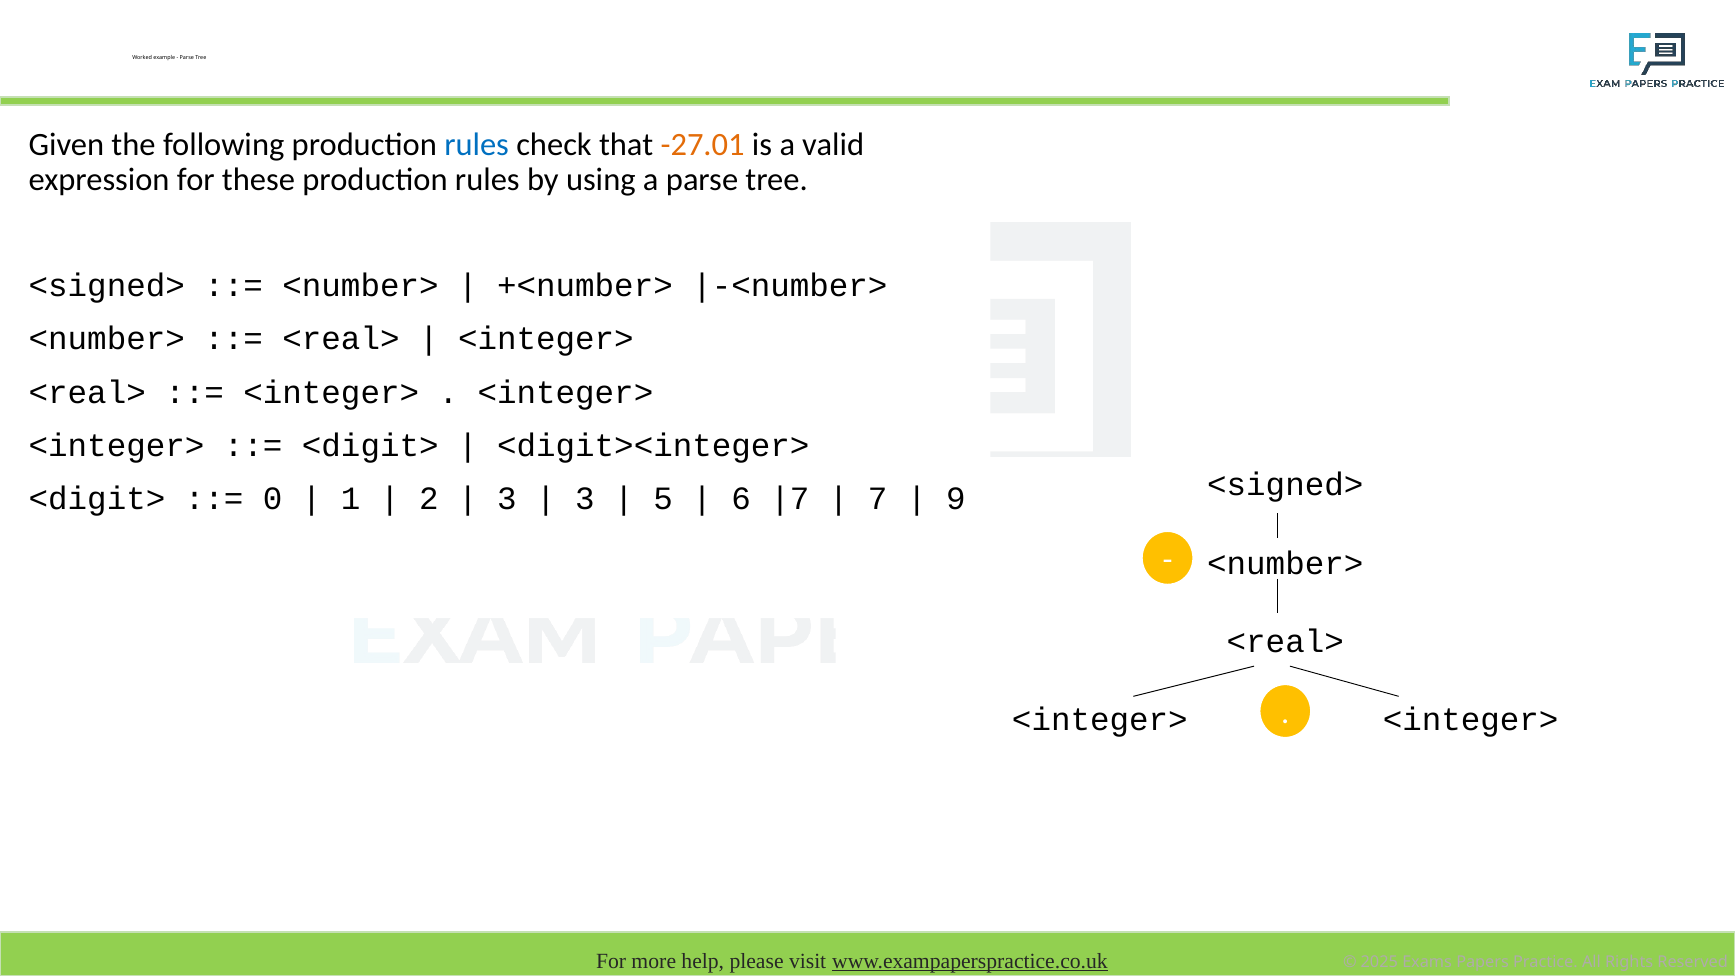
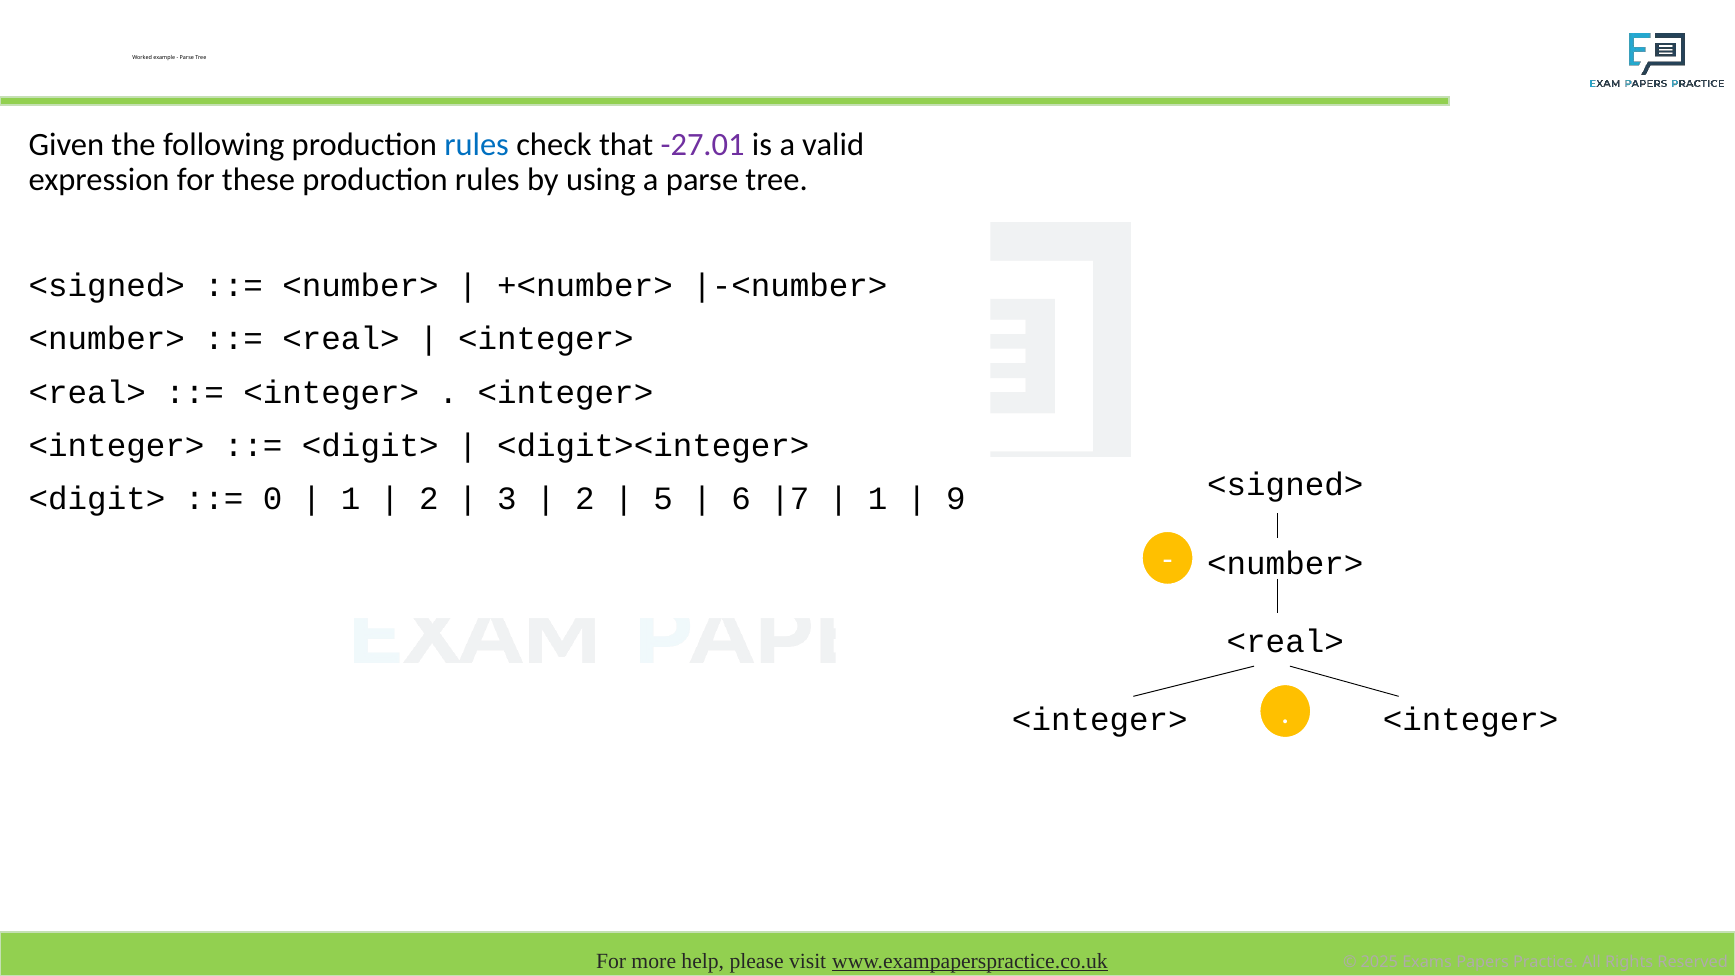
-27.01 colour: orange -> purple
3 at (585, 499): 3 -> 2
7 at (878, 499): 7 -> 1
